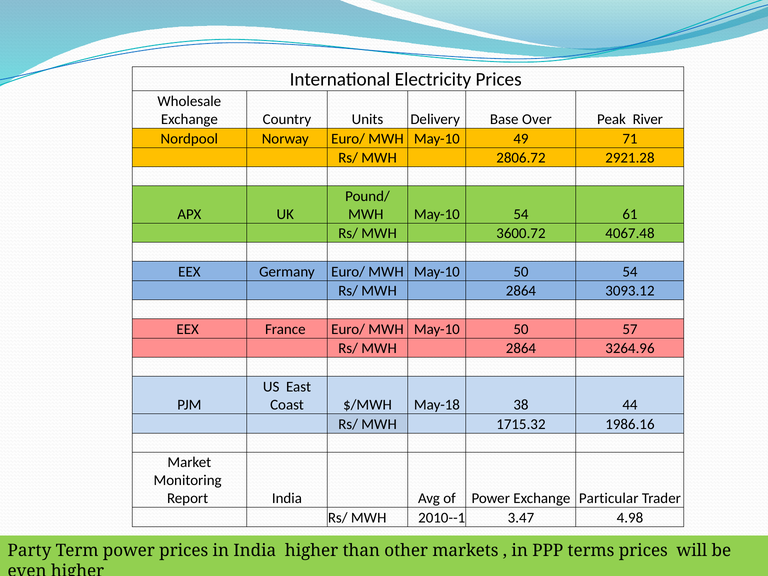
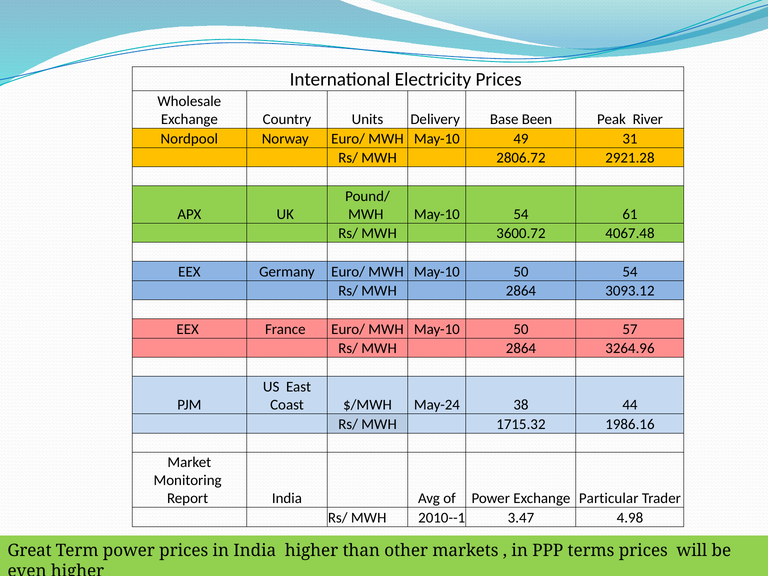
Over: Over -> Been
71: 71 -> 31
May-18: May-18 -> May-24
Party: Party -> Great
